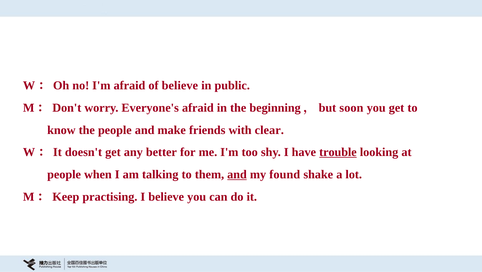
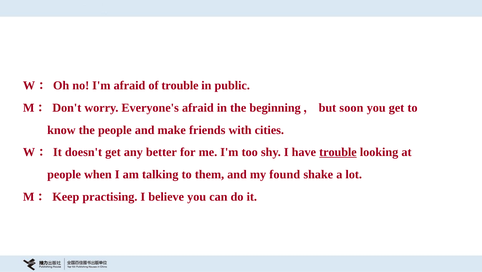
of believe: believe -> trouble
clear: clear -> cities
and at (237, 175) underline: present -> none
